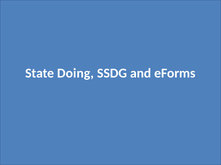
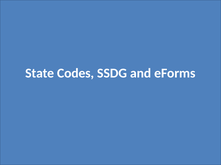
Doing: Doing -> Codes
